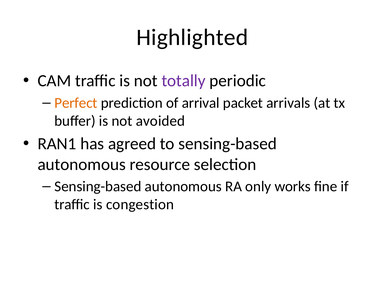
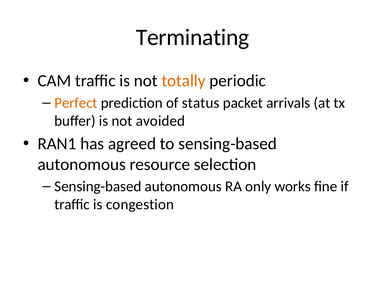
Highlighted: Highlighted -> Terminating
totally colour: purple -> orange
arrival: arrival -> status
